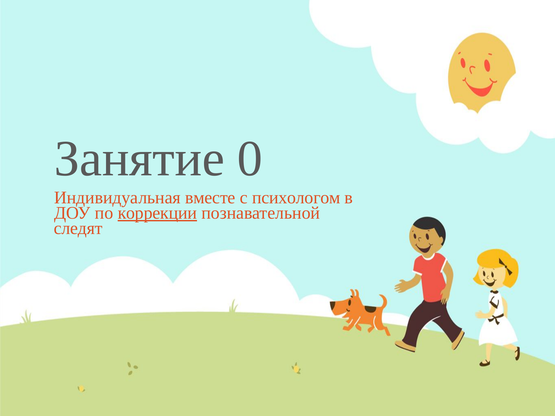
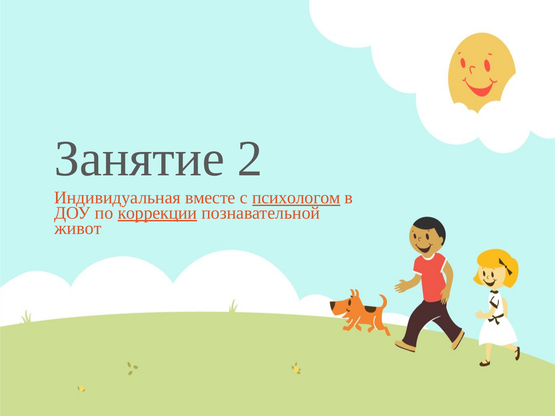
0: 0 -> 2
психологом underline: none -> present
следят: следят -> живот
